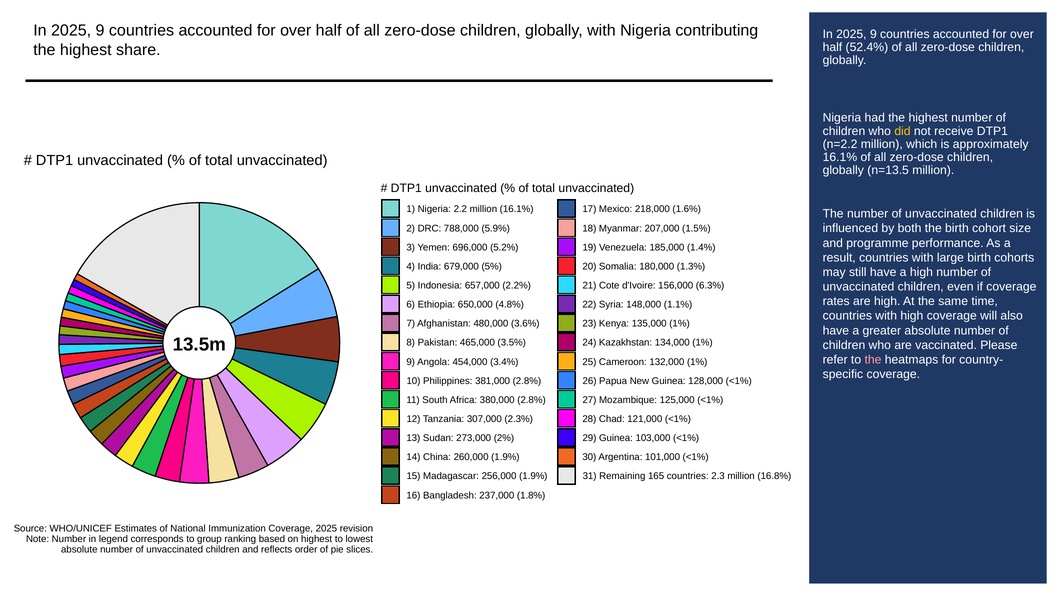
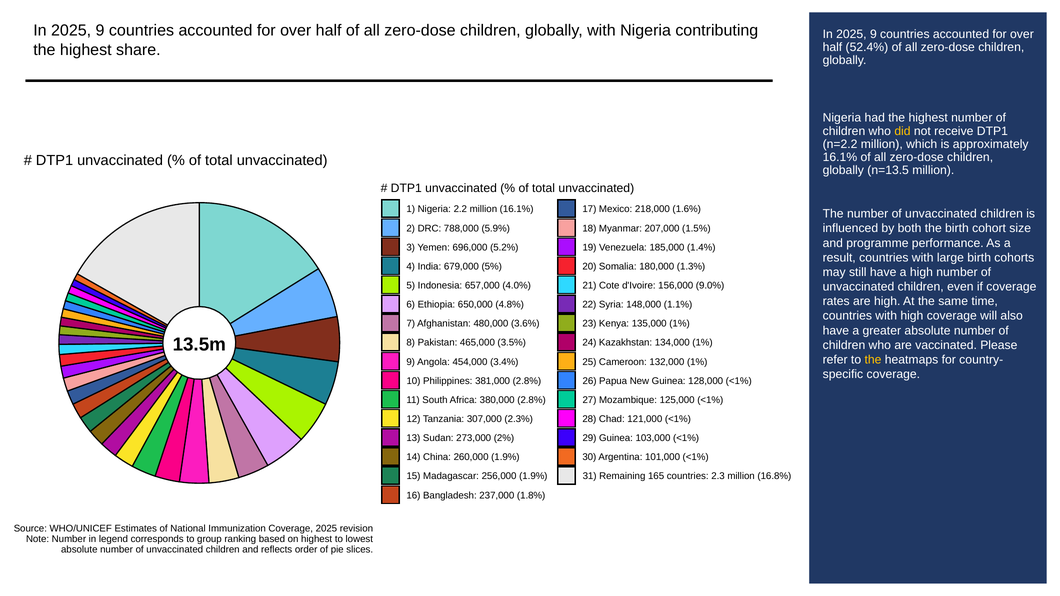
2.2%: 2.2% -> 4.0%
6.3%: 6.3% -> 9.0%
the at (873, 360) colour: pink -> yellow
